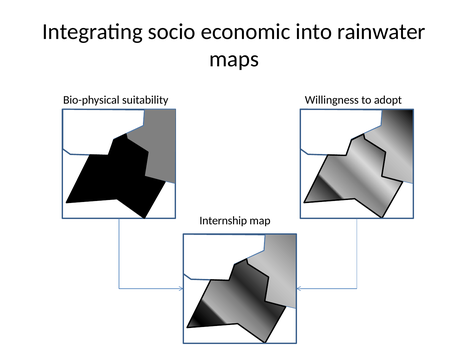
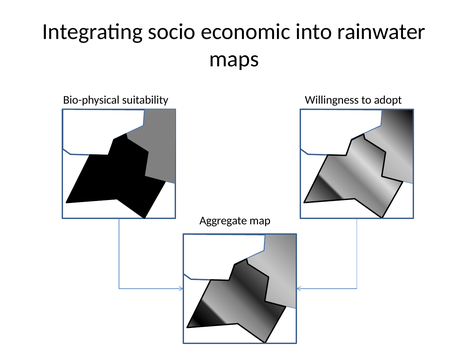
Internship: Internship -> Aggregate
